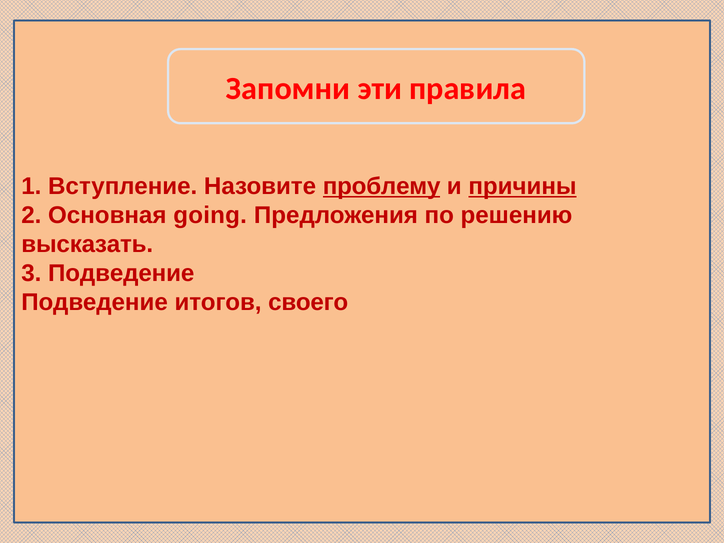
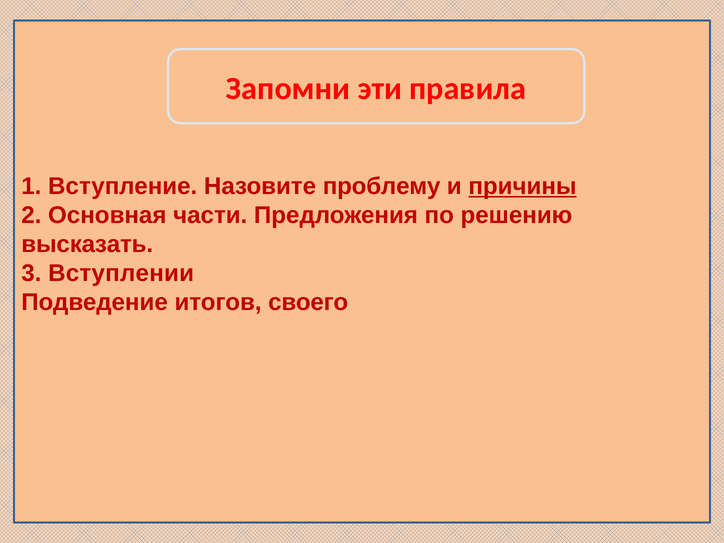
проблему underline: present -> none
going: going -> части
3 Подведение: Подведение -> Вступлении
